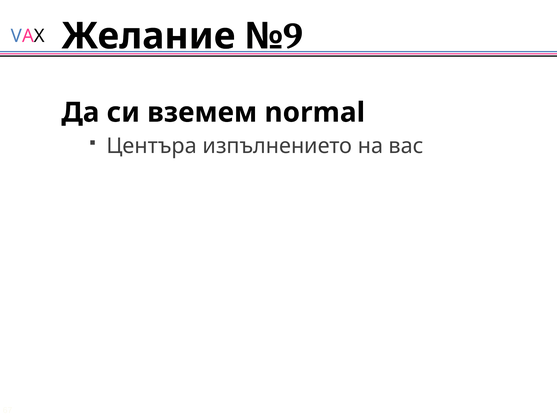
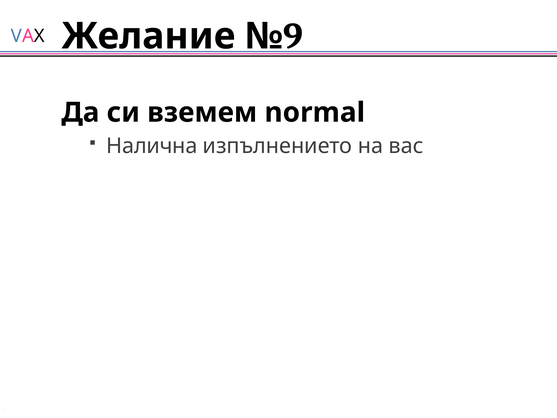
Центъра: Центъра -> Налична
